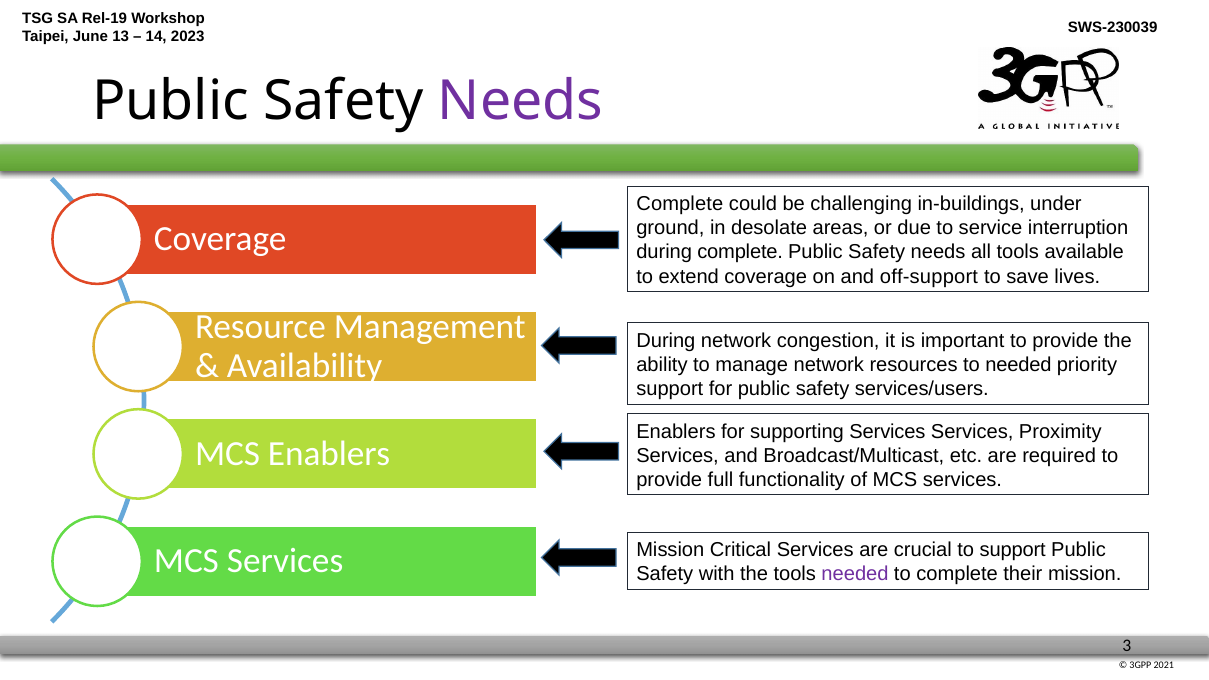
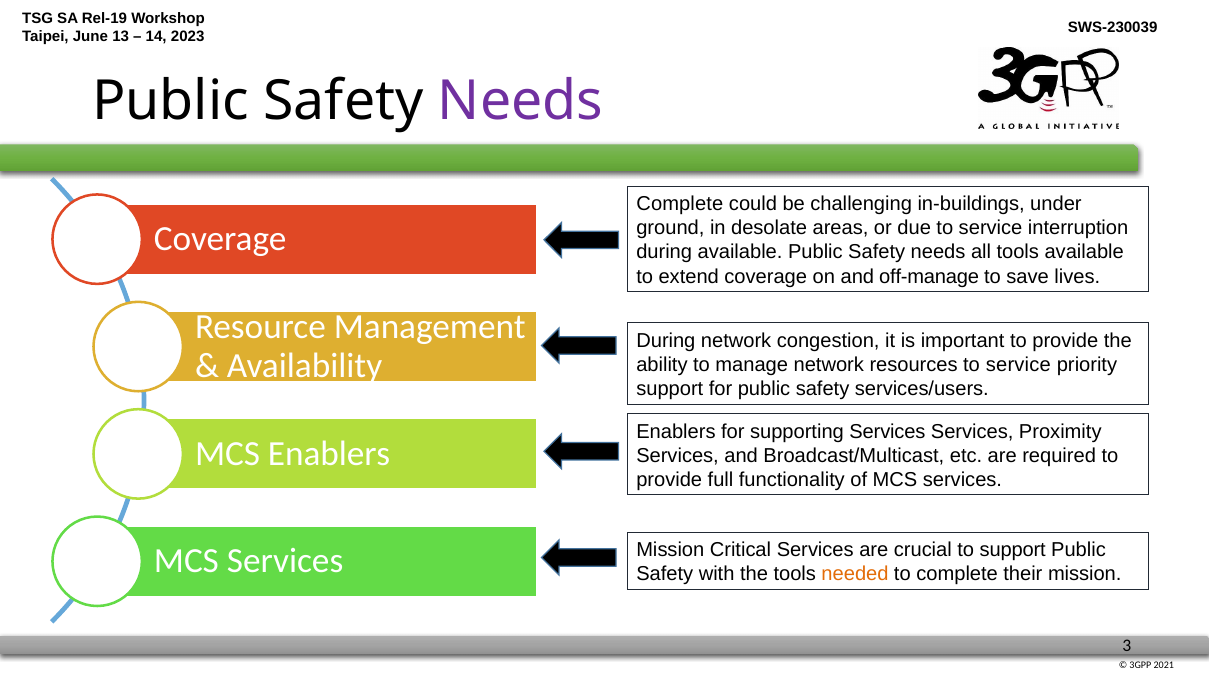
during complete: complete -> available
off-support: off-support -> off-manage
resources to needed: needed -> service
needed at (855, 574) colour: purple -> orange
